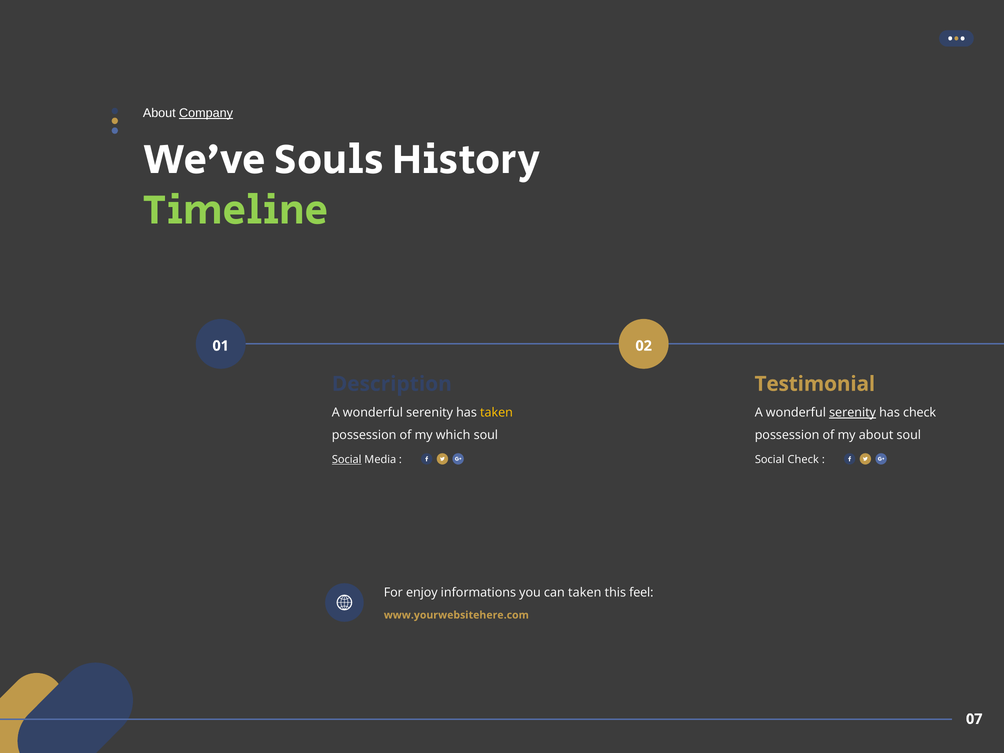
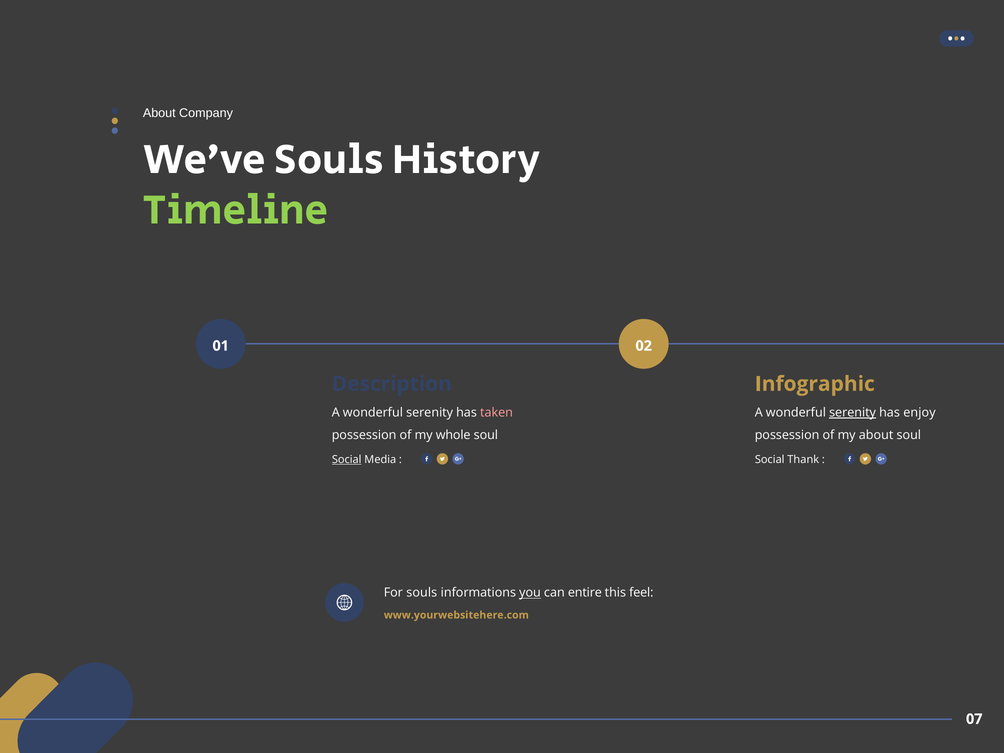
Company underline: present -> none
Testimonial: Testimonial -> Infographic
taken at (497, 412) colour: yellow -> pink
has check: check -> enjoy
which: which -> whole
Social Check: Check -> Thank
For enjoy: enjoy -> souls
you underline: none -> present
can taken: taken -> entire
